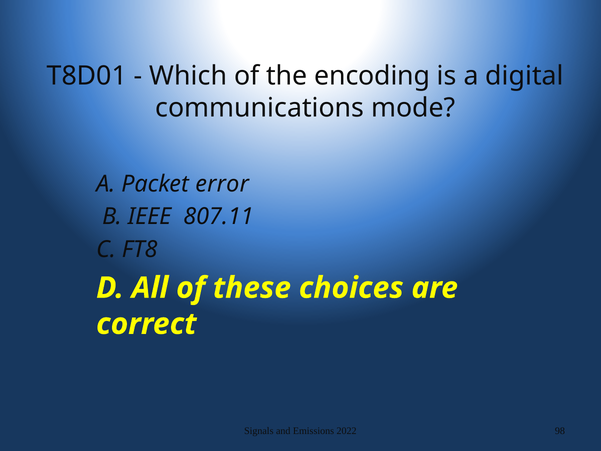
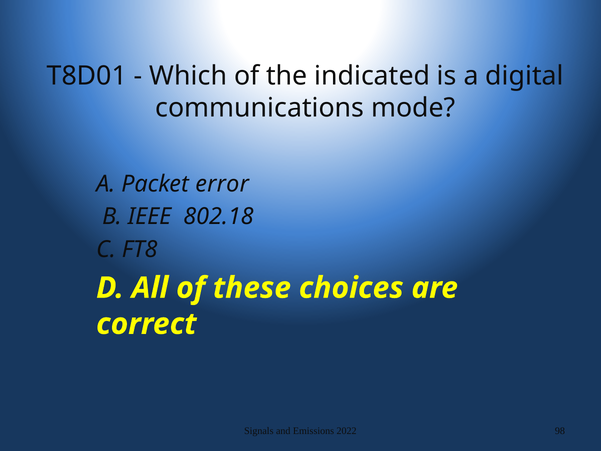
encoding: encoding -> indicated
807.11: 807.11 -> 802.18
